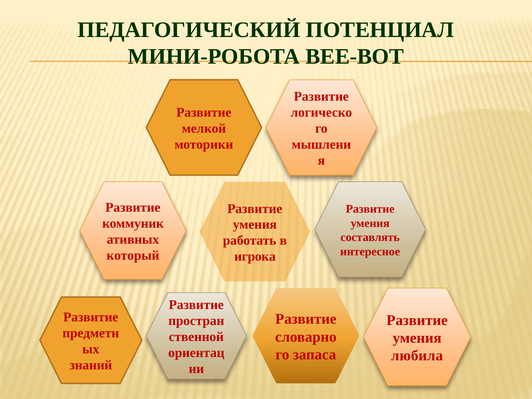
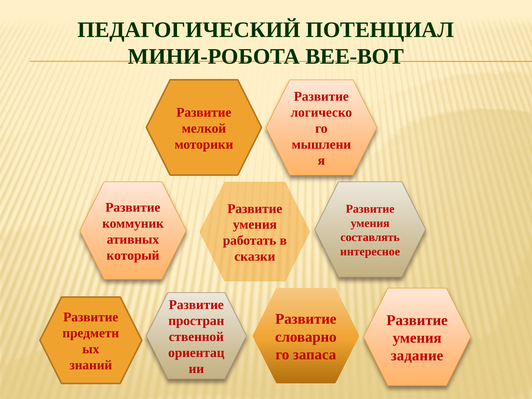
игрока: игрока -> сказки
любила: любила -> задание
